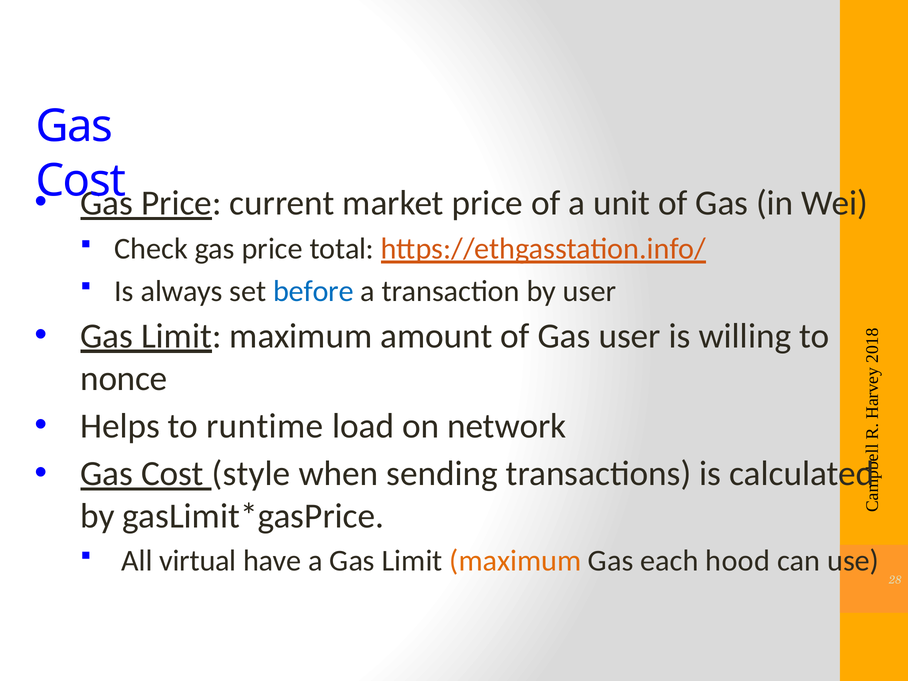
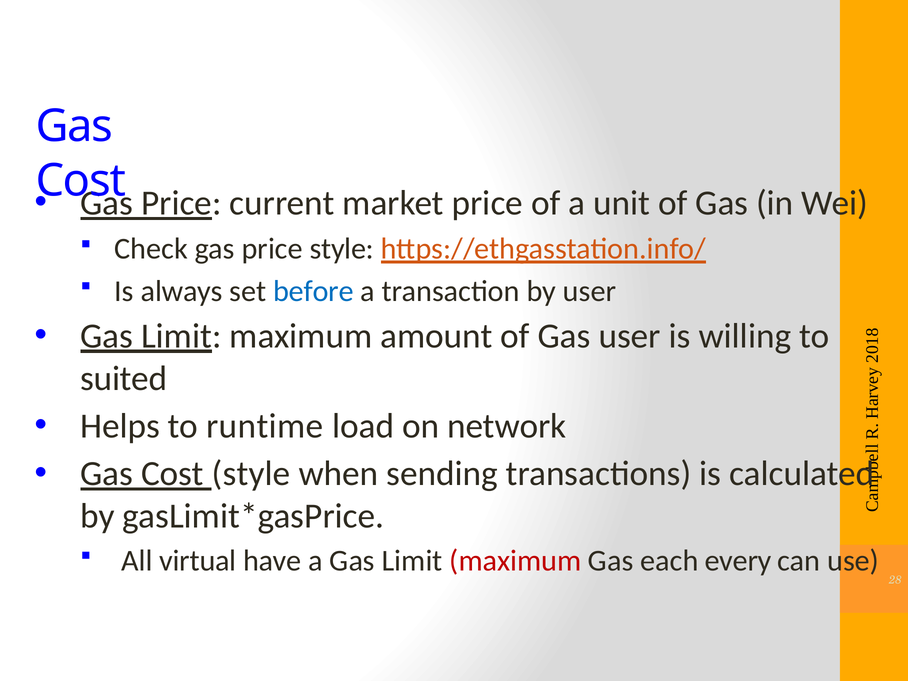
price total: total -> style
nonce: nonce -> suited
maximum at (515, 561) colour: orange -> red
hood: hood -> every
